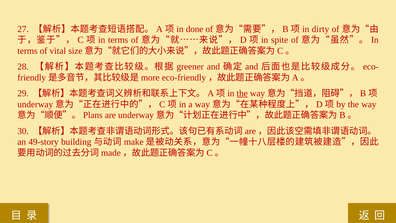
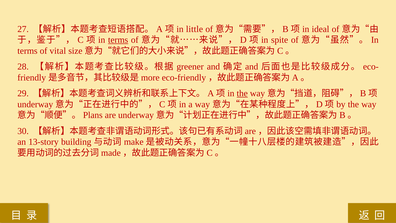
done: done -> little
dirty: dirty -> ideal
terms at (118, 40) underline: none -> present
49-story: 49-story -> 13-story
